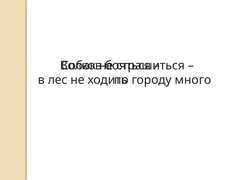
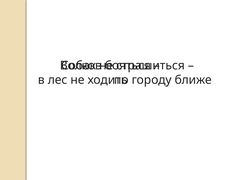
много: много -> ближе
